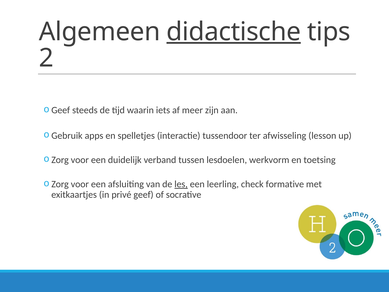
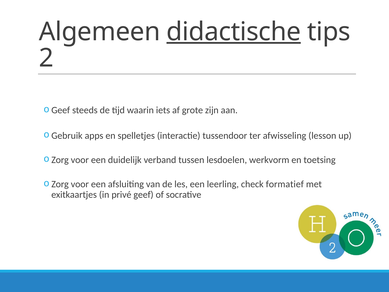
meer: meer -> grote
les underline: present -> none
formative: formative -> formatief
